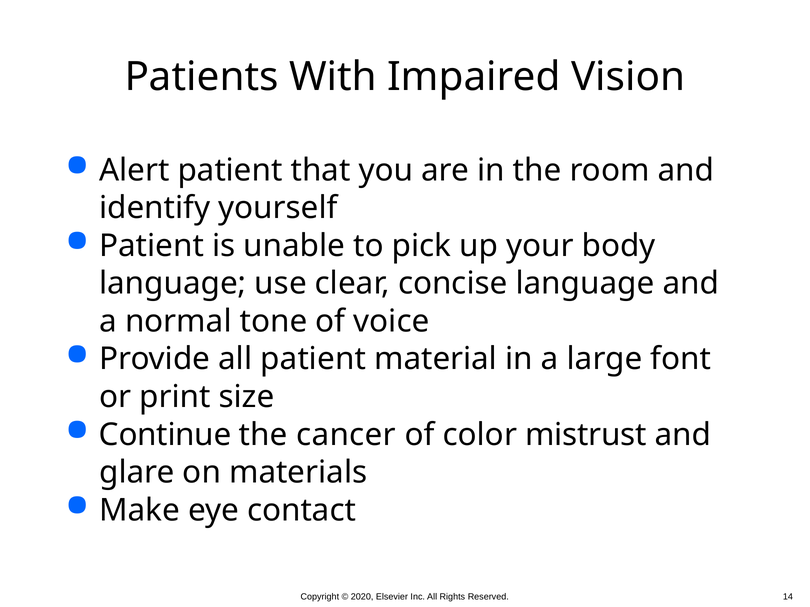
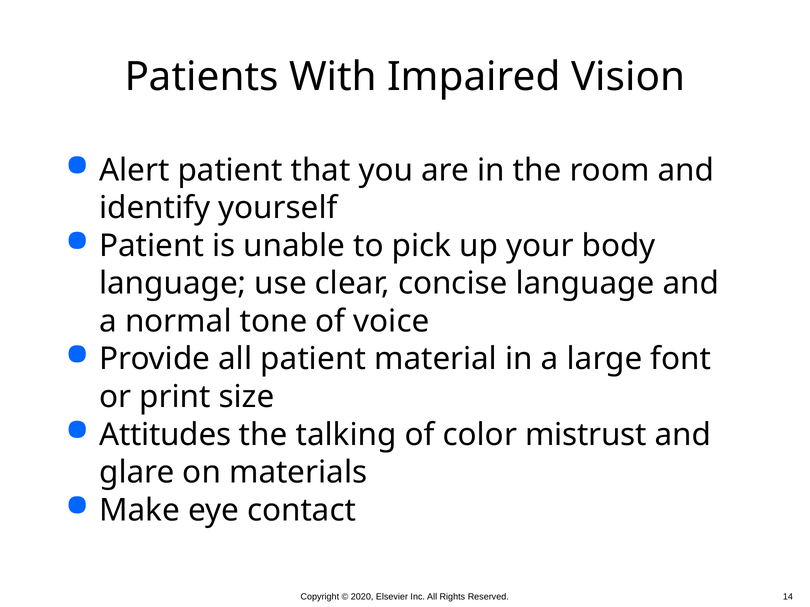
Continue: Continue -> Attitudes
cancer: cancer -> talking
